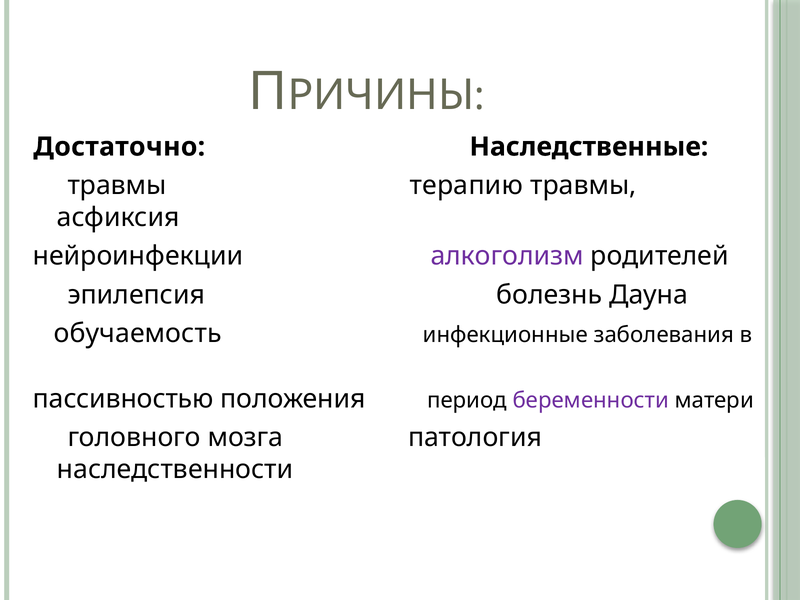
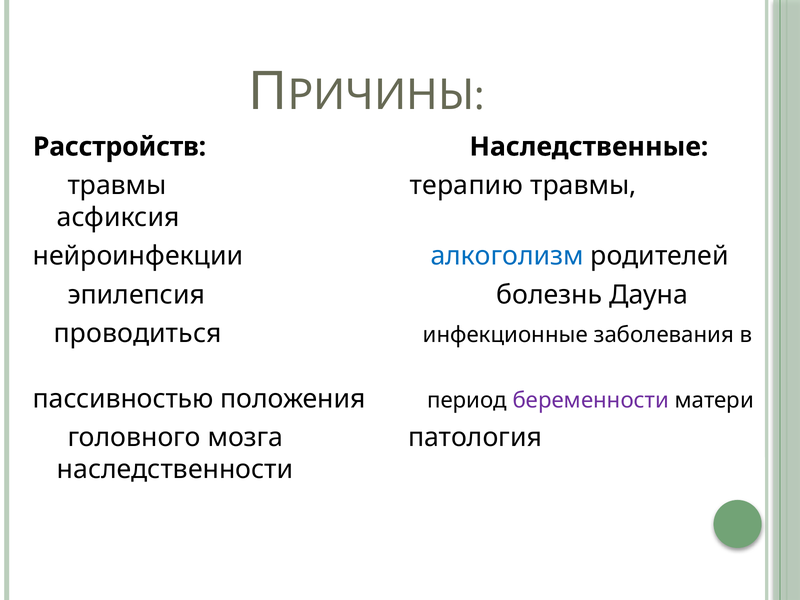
Достаточно: Достаточно -> Расстройств
алкоголизм colour: purple -> blue
обучаемость: обучаемость -> проводиться
